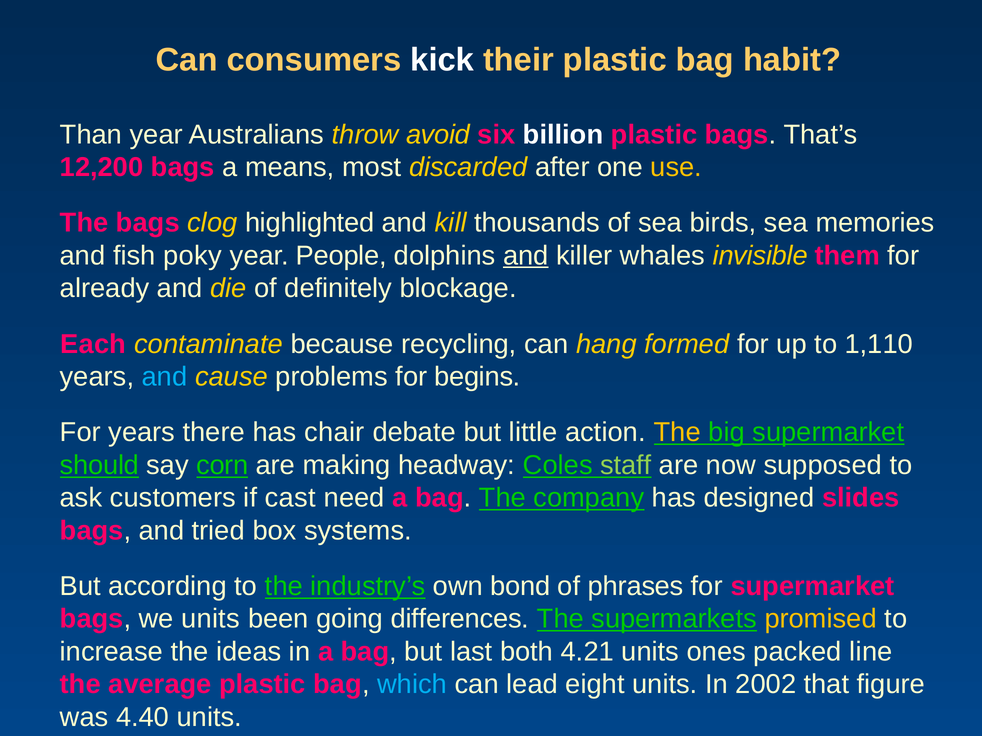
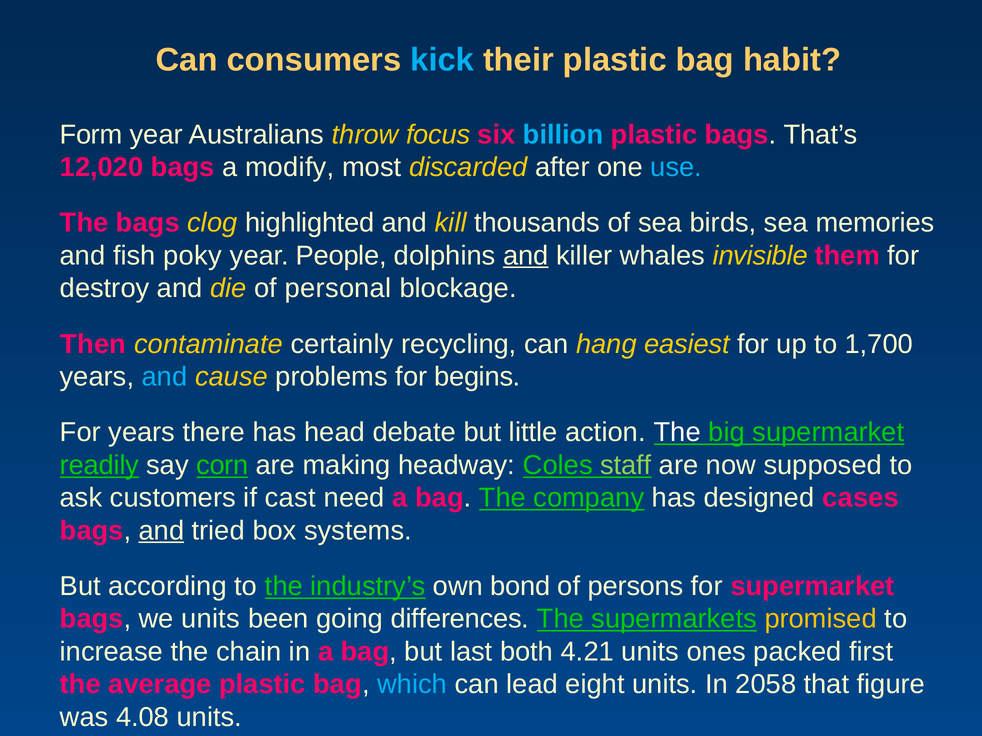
kick colour: white -> light blue
Than: Than -> Form
avoid: avoid -> focus
billion colour: white -> light blue
12,200: 12,200 -> 12,020
means: means -> modify
use colour: yellow -> light blue
already: already -> destroy
definitely: definitely -> personal
Each: Each -> Then
because: because -> certainly
formed: formed -> easiest
1,110: 1,110 -> 1,700
chair: chair -> head
The at (677, 433) colour: yellow -> white
should: should -> readily
slides: slides -> cases
and at (161, 531) underline: none -> present
phrases: phrases -> persons
ideas: ideas -> chain
line: line -> first
2002: 2002 -> 2058
4.40: 4.40 -> 4.08
